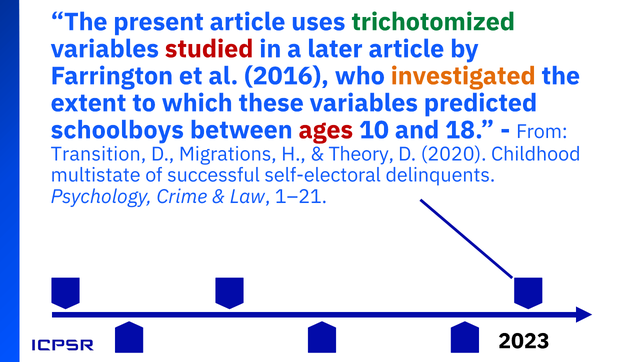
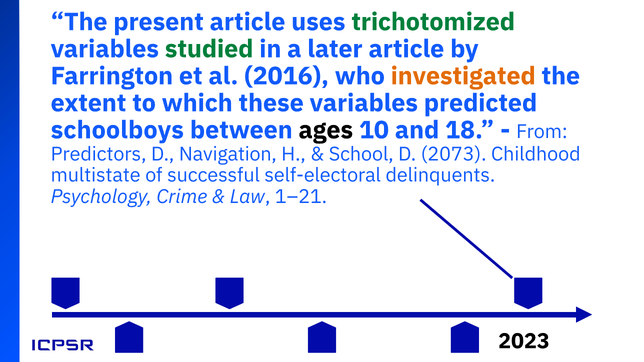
studied colour: red -> green
ages colour: red -> black
Transition: Transition -> Predictors
Migrations: Migrations -> Navigation
Theory: Theory -> School
2020: 2020 -> 2073
